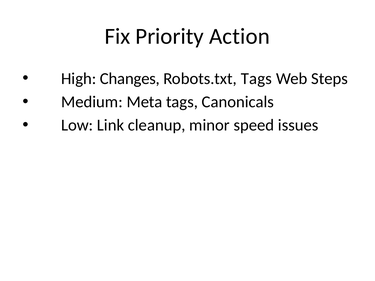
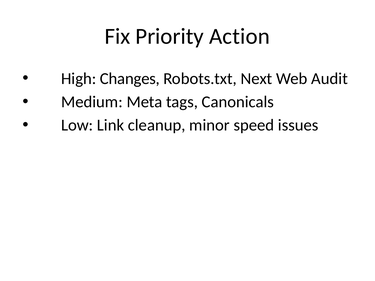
Robots.txt Tags: Tags -> Next
Steps: Steps -> Audit
